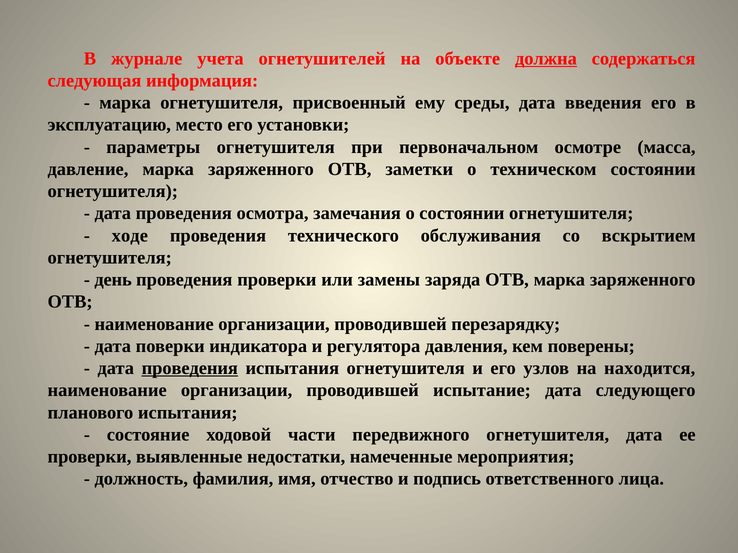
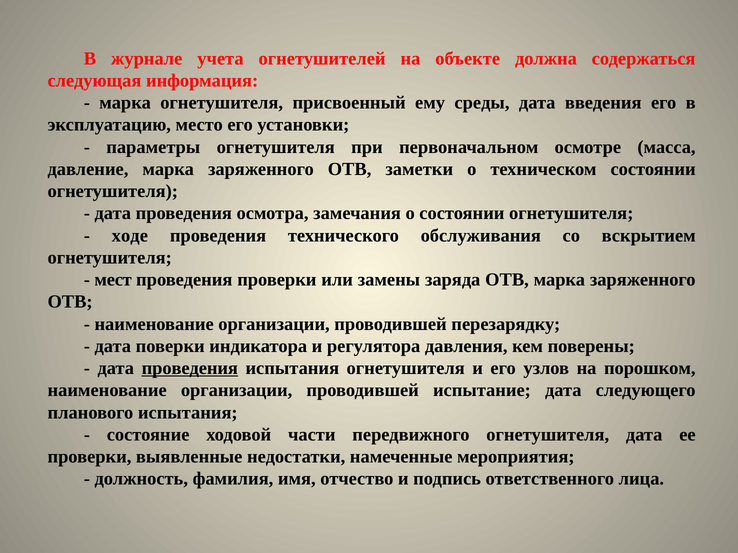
должна underline: present -> none
день: день -> мест
находится: находится -> порошком
